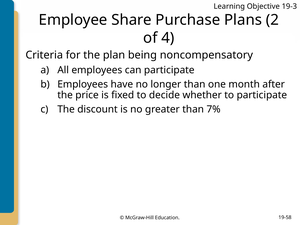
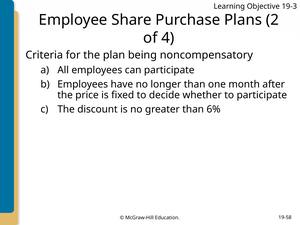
7%: 7% -> 6%
